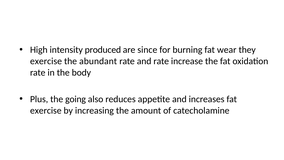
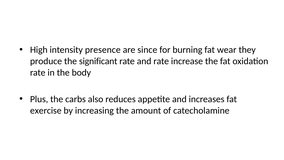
produced: produced -> presence
exercise at (46, 61): exercise -> produce
abundant: abundant -> significant
going: going -> carbs
